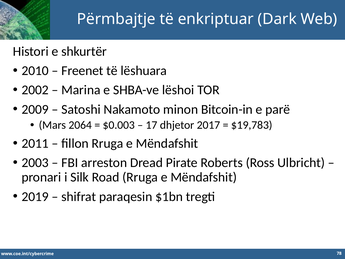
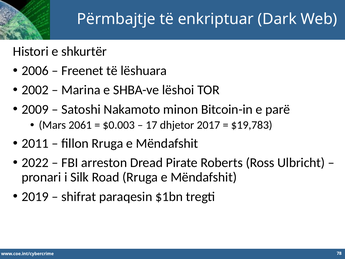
2010: 2010 -> 2006
2064: 2064 -> 2061
2003: 2003 -> 2022
